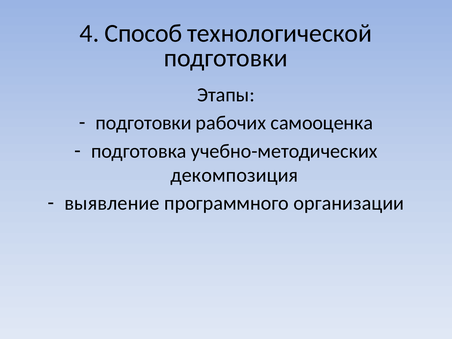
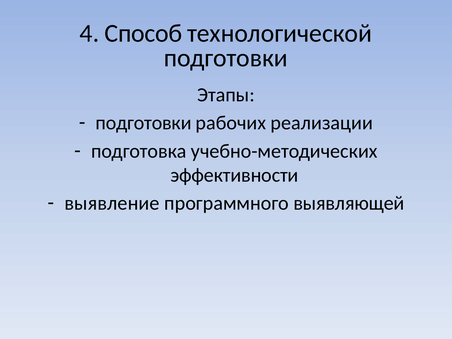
самооценка: самооценка -> реализации
декомпозиция: декомпозиция -> эффективности
организации: организации -> выявляющей
